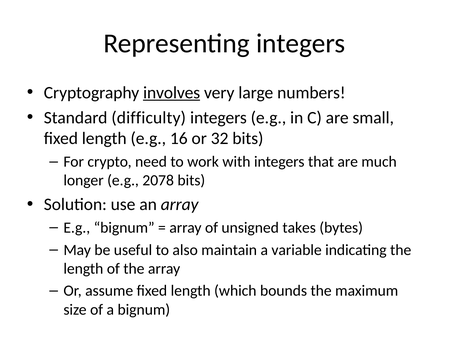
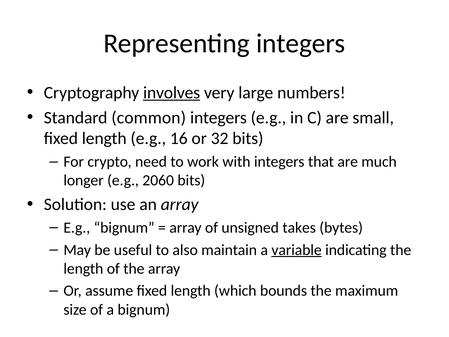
difficulty: difficulty -> common
2078: 2078 -> 2060
variable underline: none -> present
